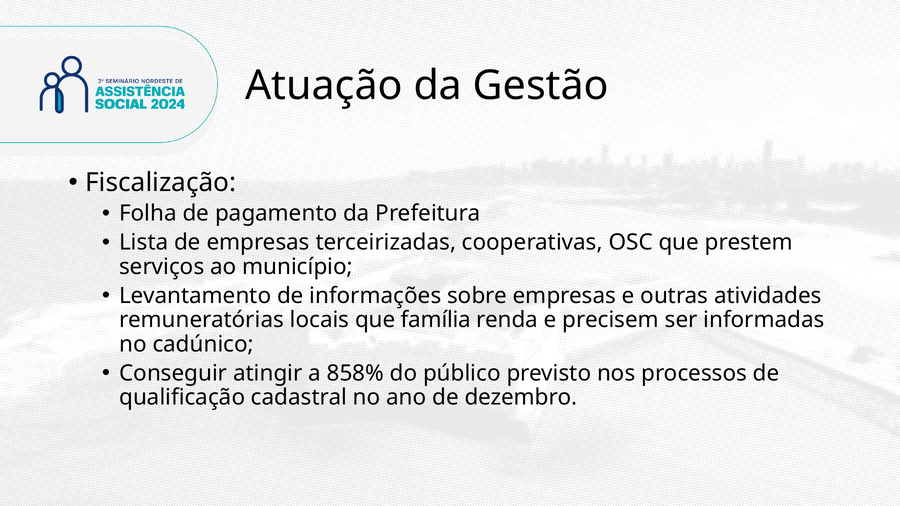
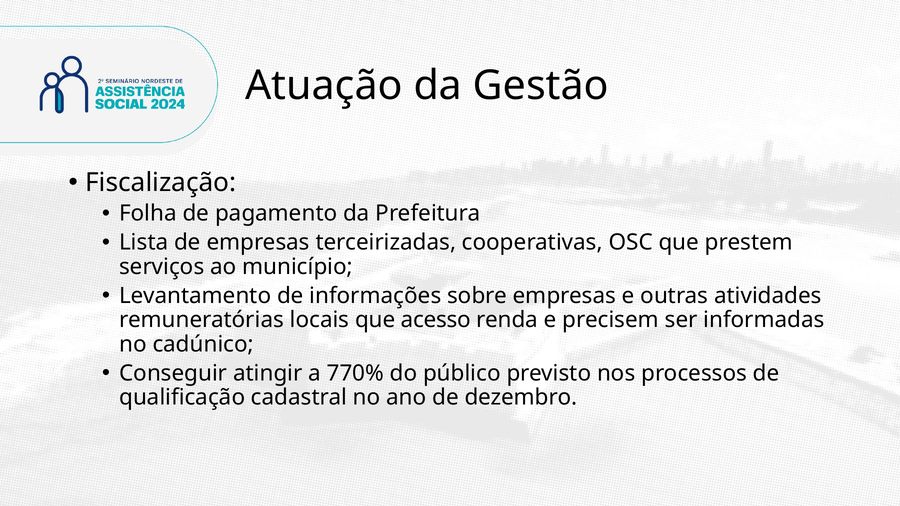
família: família -> acesso
858%: 858% -> 770%
